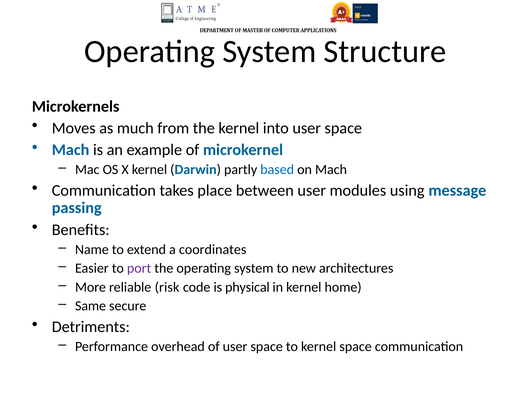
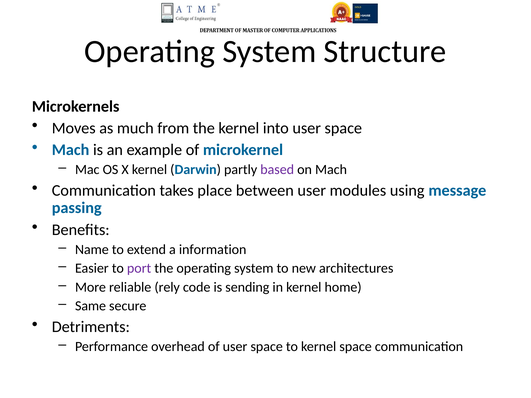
based colour: blue -> purple
coordinates: coordinates -> information
risk: risk -> rely
physical: physical -> sending
